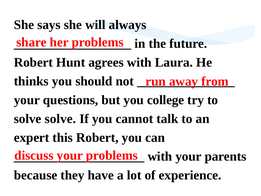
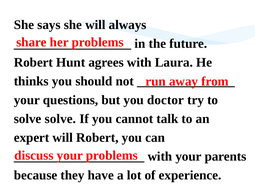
college: college -> doctor
expert this: this -> will
